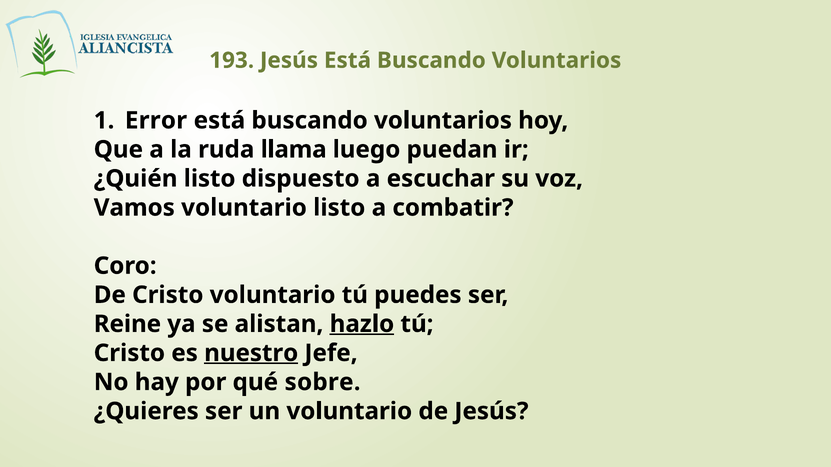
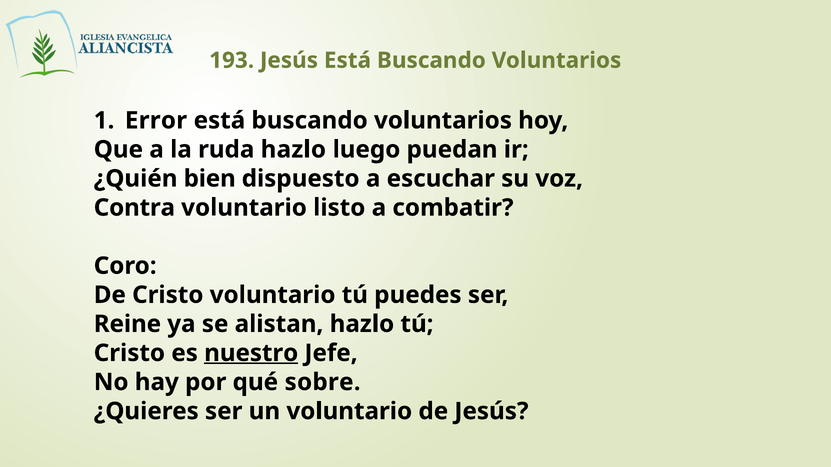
ruda llama: llama -> hazlo
¿Quién listo: listo -> bien
Vamos: Vamos -> Contra
hazlo at (362, 324) underline: present -> none
